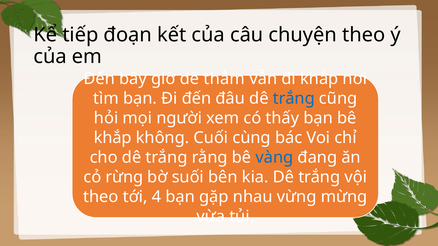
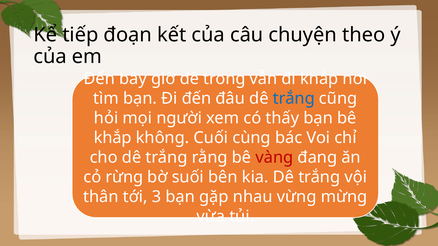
thẳm: thẳm -> trong
vàng colour: blue -> red
theo at (101, 197): theo -> thân
4: 4 -> 3
